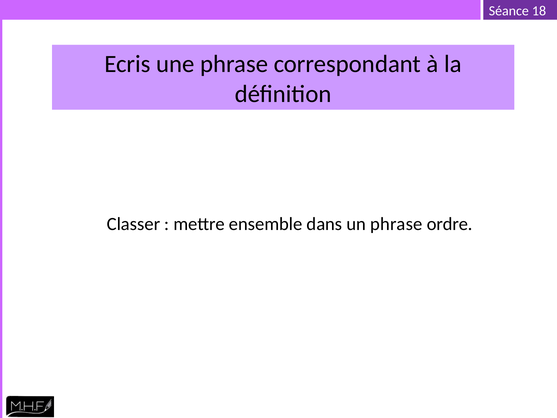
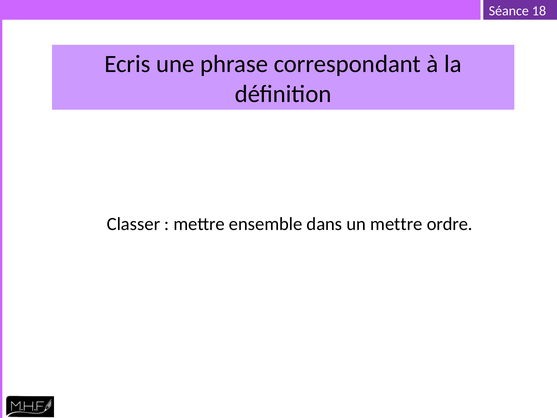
un phrase: phrase -> mettre
